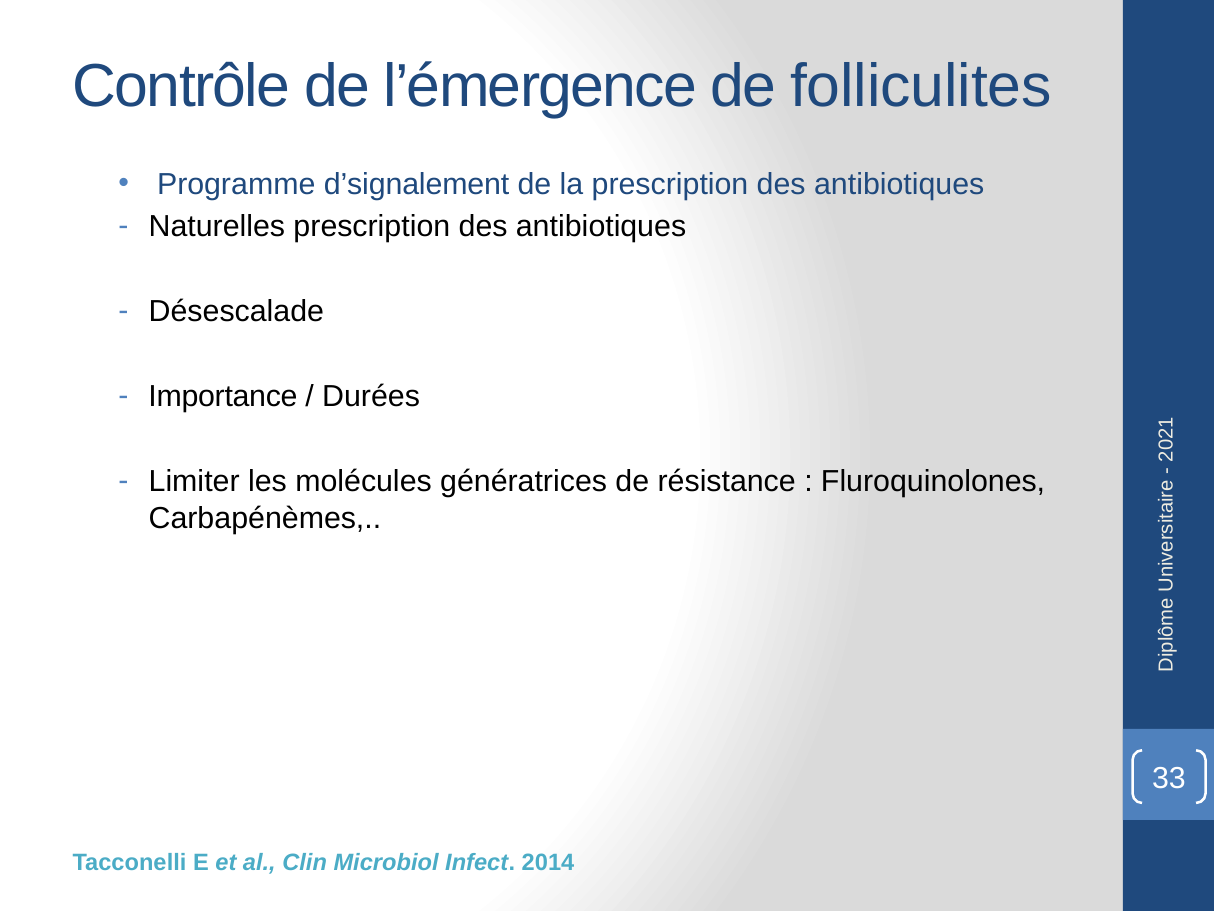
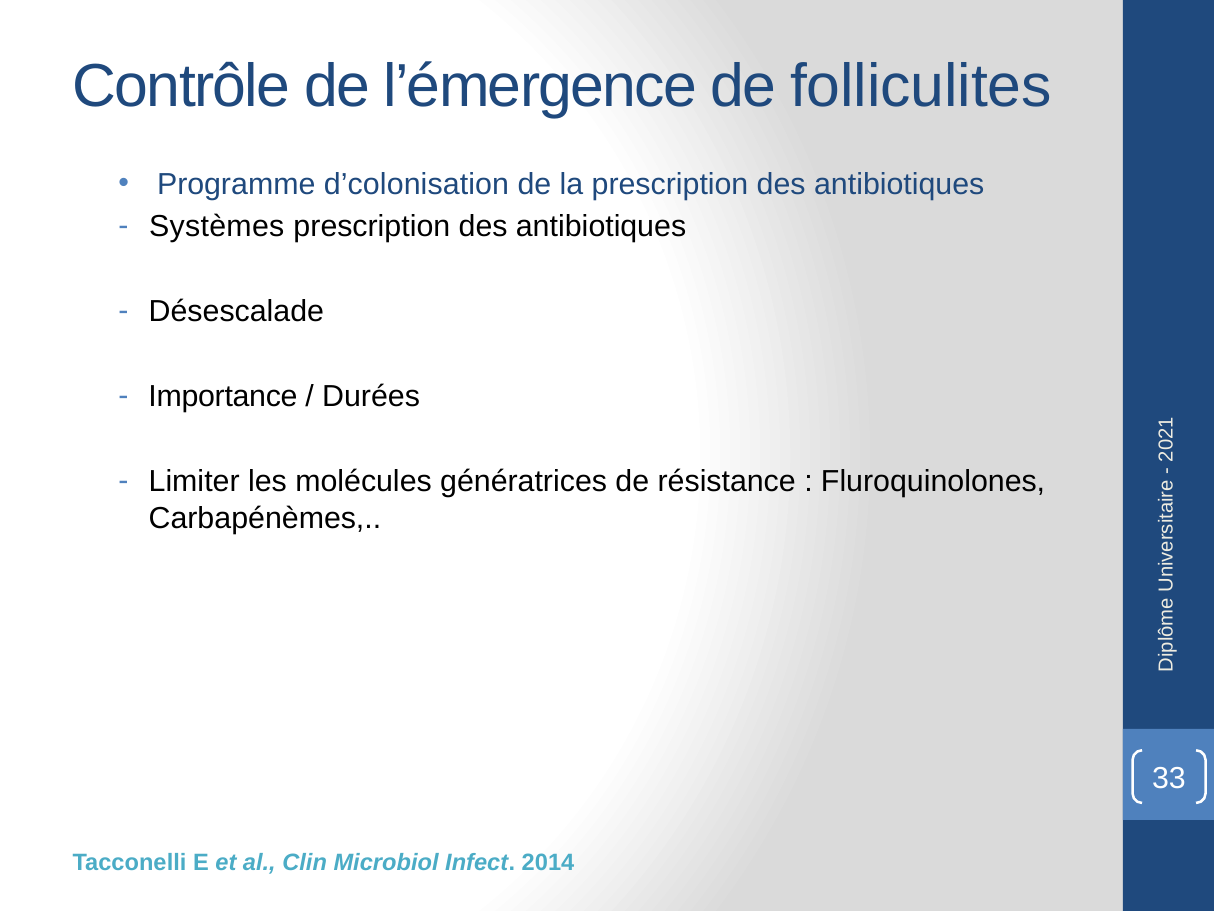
d’signalement: d’signalement -> d’colonisation
Naturelles: Naturelles -> Systèmes
